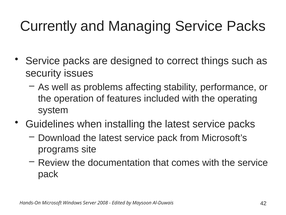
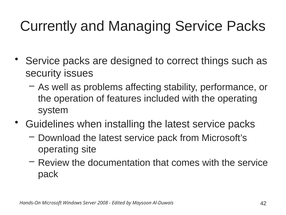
programs at (58, 149): programs -> operating
